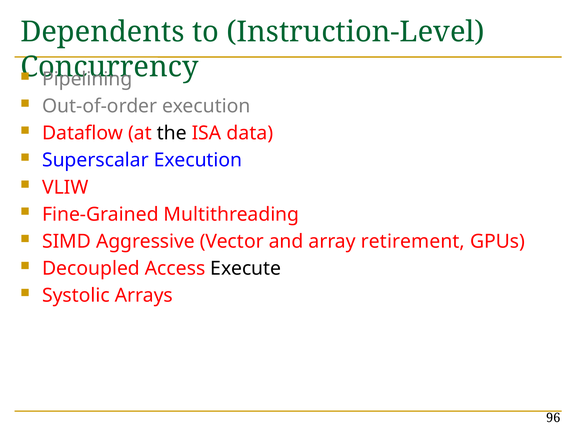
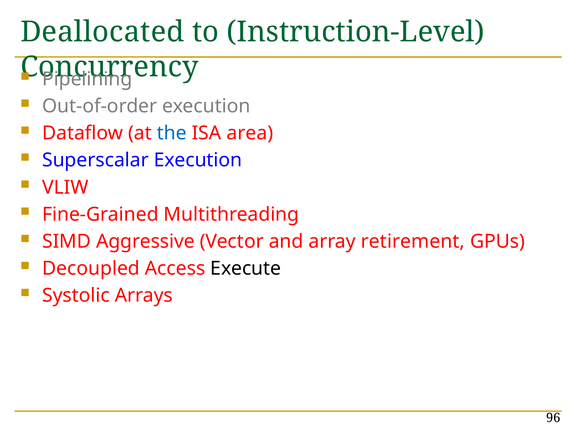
Dependents: Dependents -> Deallocated
the colour: black -> blue
data: data -> area
